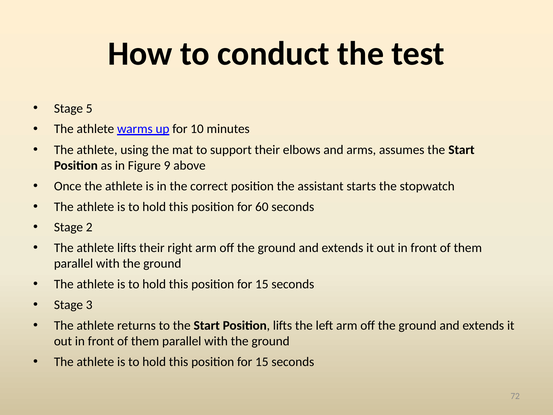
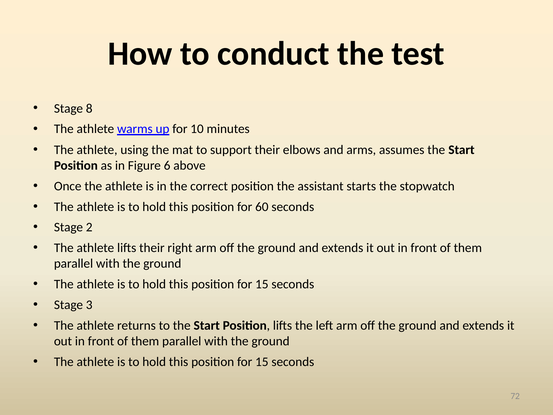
5: 5 -> 8
9: 9 -> 6
